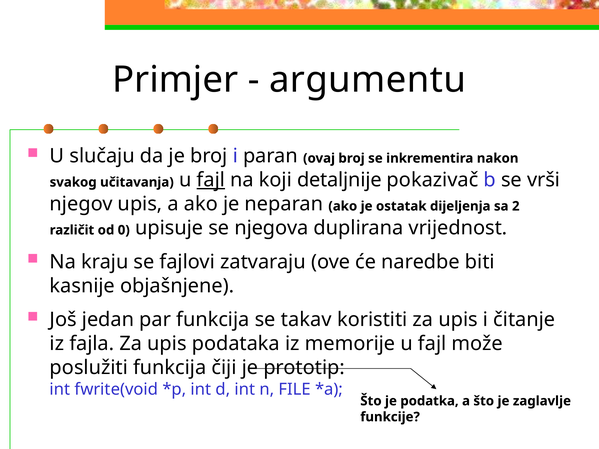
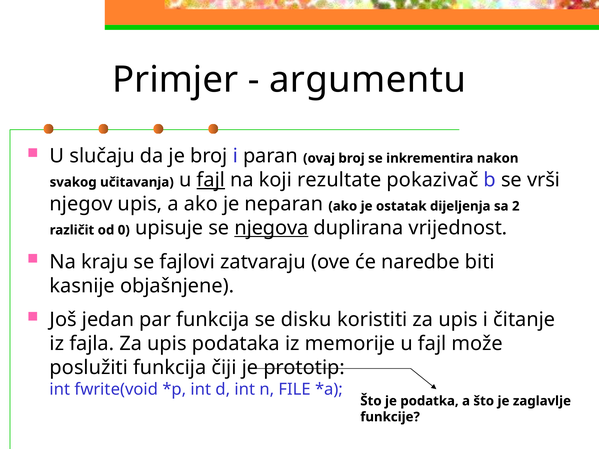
detaljnije: detaljnije -> rezultate
njegova underline: none -> present
takav: takav -> disku
